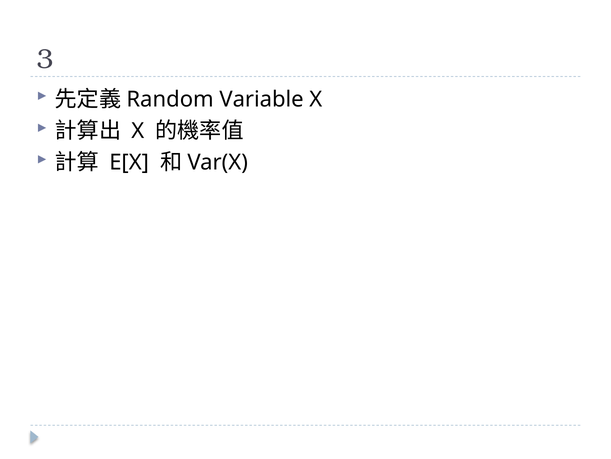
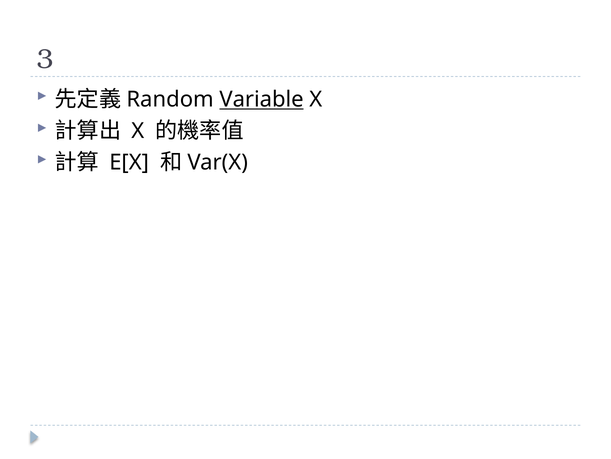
Variable underline: none -> present
